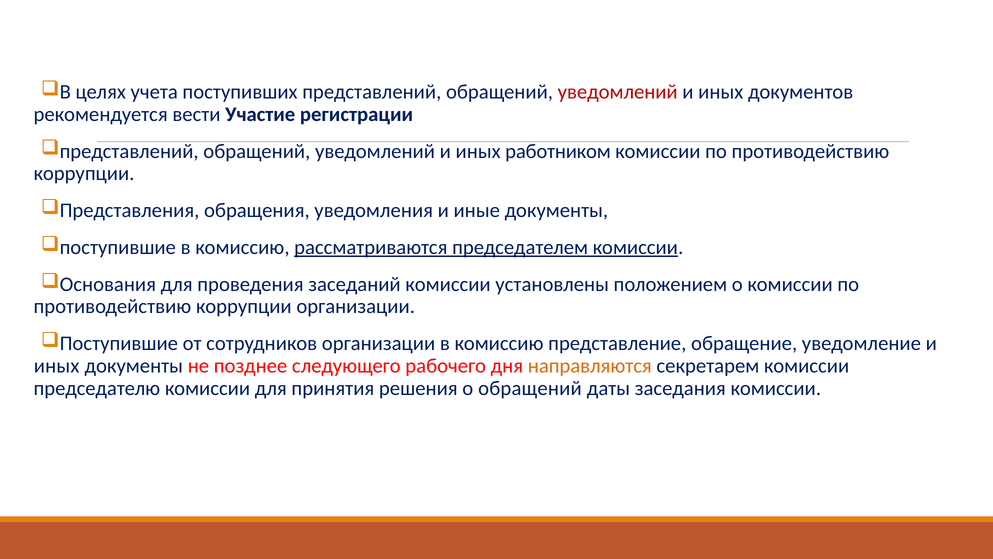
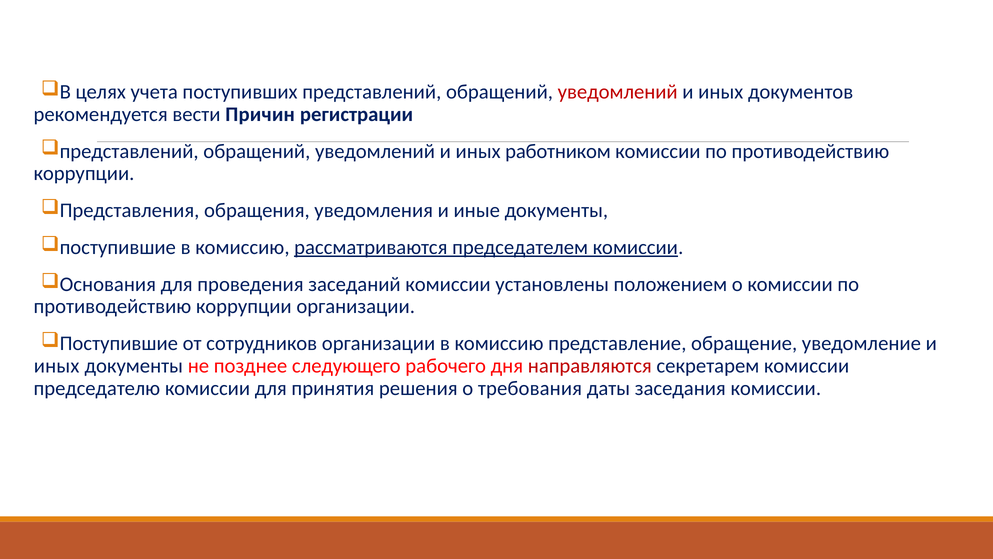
Участие: Участие -> Причин
направляются colour: orange -> red
о обращений: обращений -> требования
